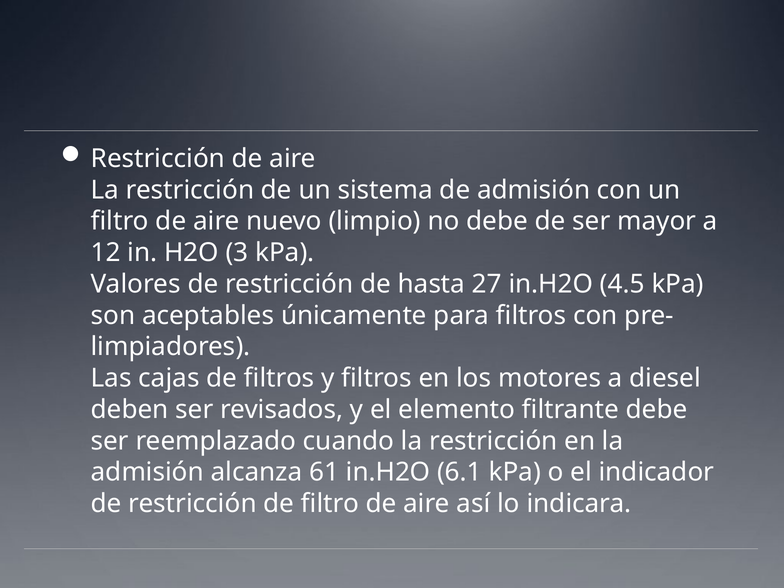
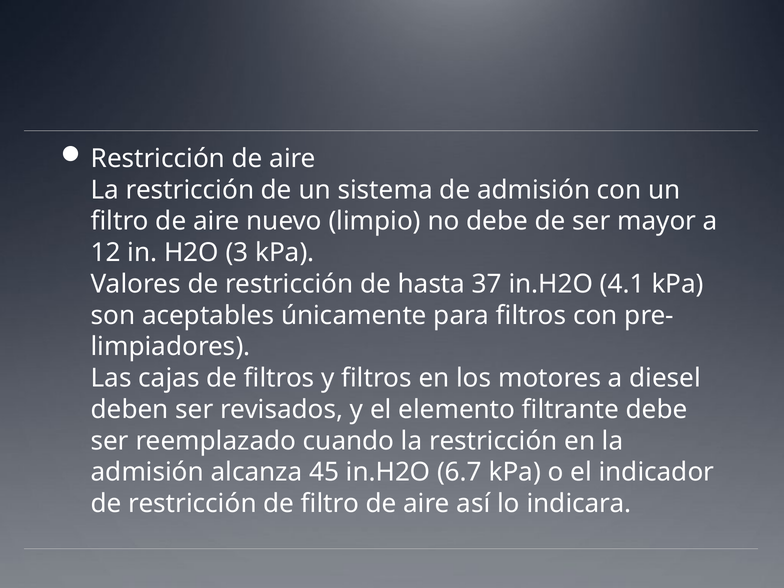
27: 27 -> 37
4.5: 4.5 -> 4.1
61: 61 -> 45
6.1: 6.1 -> 6.7
